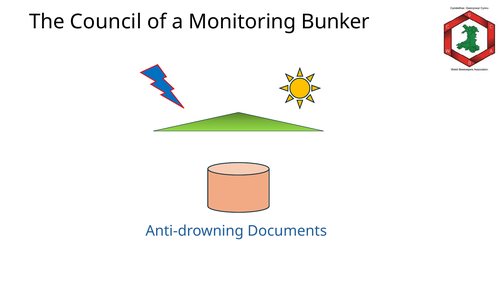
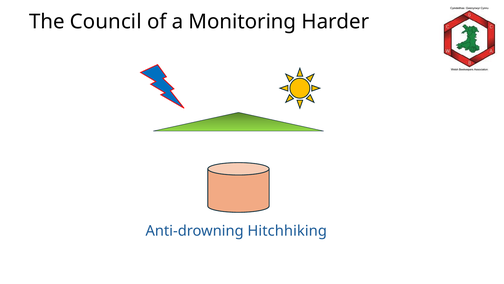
Bunker: Bunker -> Harder
Documents: Documents -> Hitchhiking
